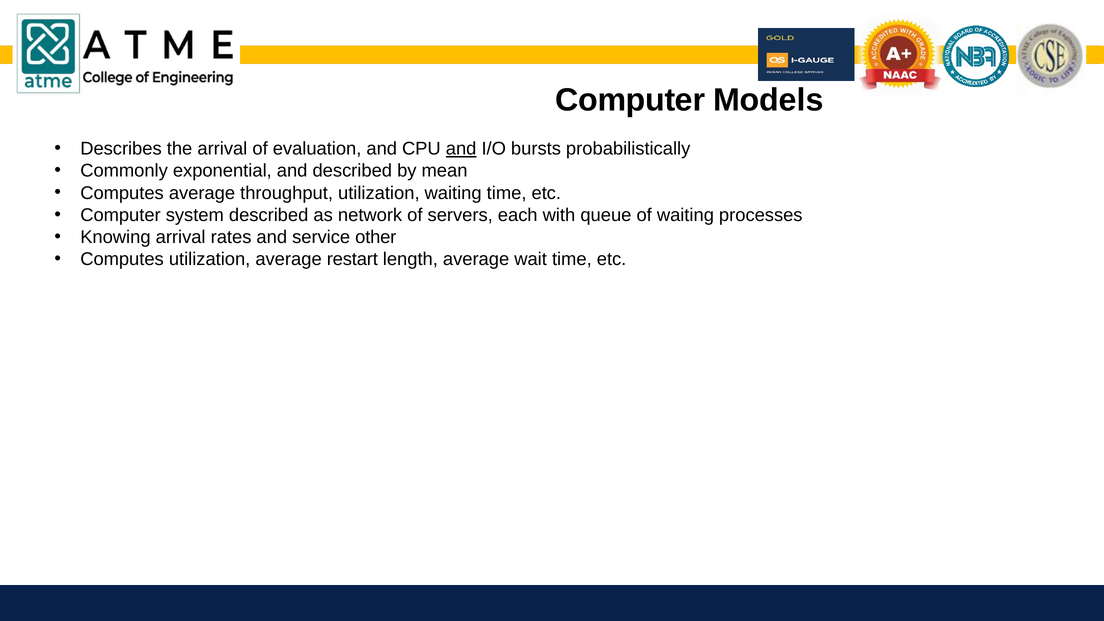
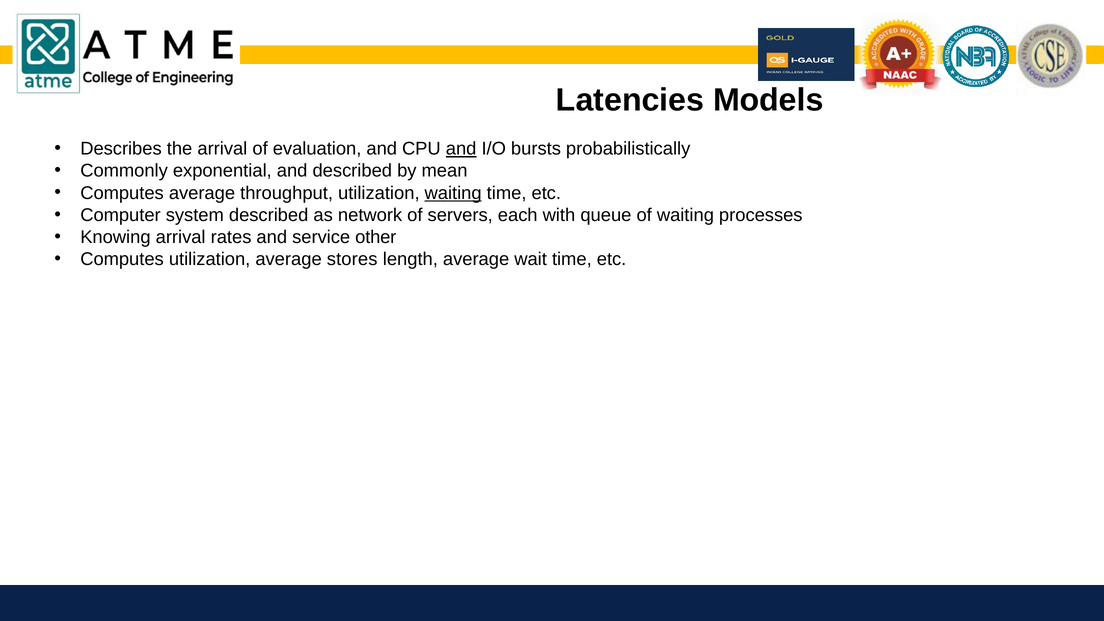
Computer at (630, 100): Computer -> Latencies
waiting at (453, 193) underline: none -> present
restart: restart -> stores
